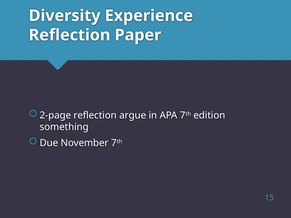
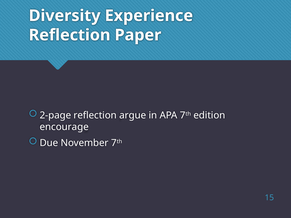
something: something -> encourage
